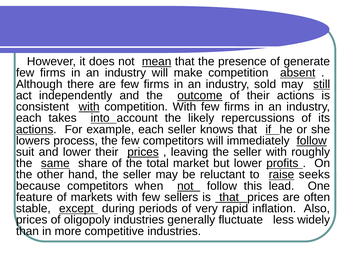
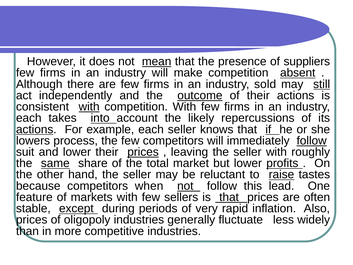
generate: generate -> suppliers
seeks: seeks -> tastes
